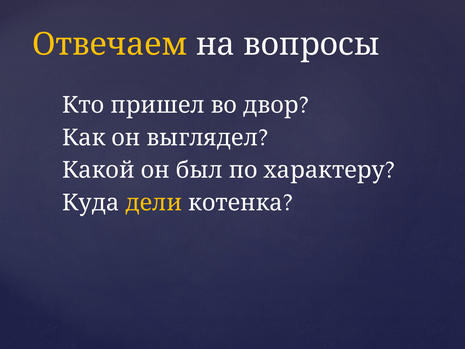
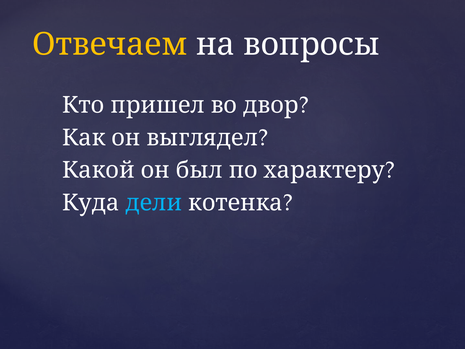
дели colour: yellow -> light blue
